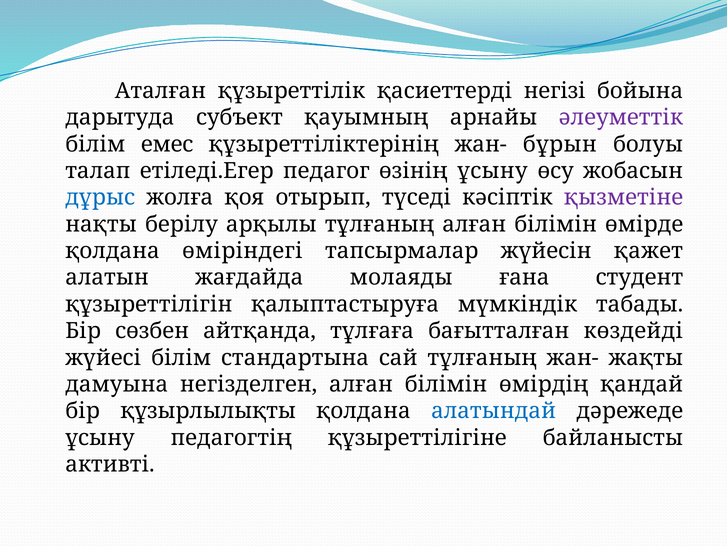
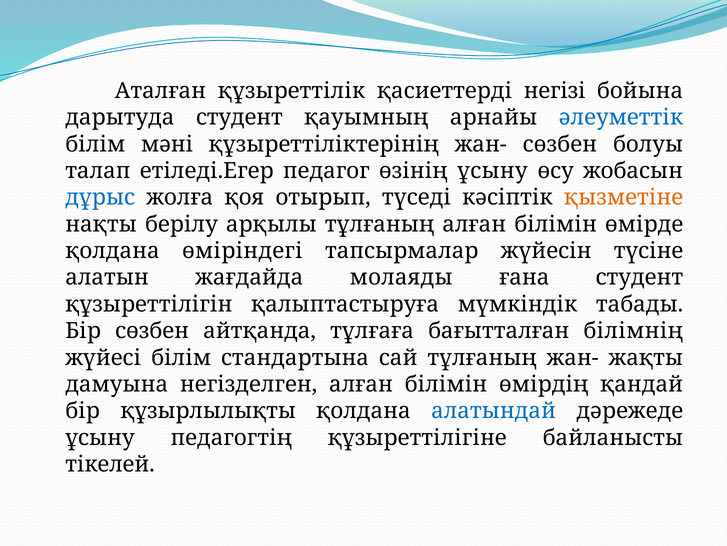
дарытуда субъект: субъект -> студент
әлеуметтік colour: purple -> blue
емес: емес -> мәні
жан- бұрын: бұрын -> сөзбен
қызметіне colour: purple -> orange
қажет: қажет -> түсіне
көздейді: көздейді -> білімнің
активті: активті -> тікелей
